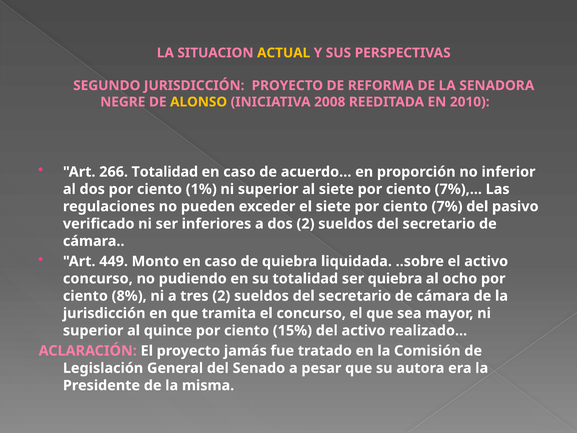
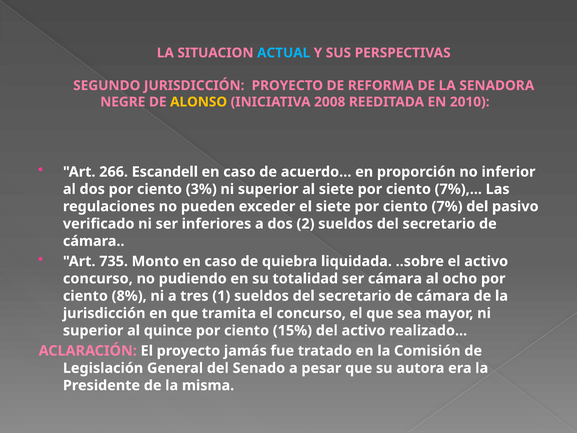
ACTUAL colour: yellow -> light blue
266 Totalidad: Totalidad -> Escandell
1%: 1% -> 3%
449: 449 -> 735
ser quiebra: quiebra -> cámara
tres 2: 2 -> 1
